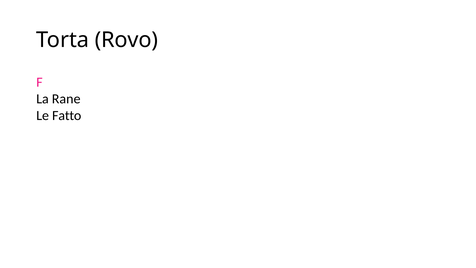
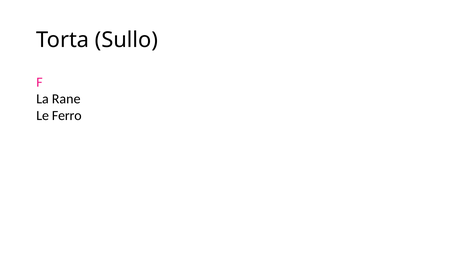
Rovo: Rovo -> Sullo
Fatto: Fatto -> Ferro
